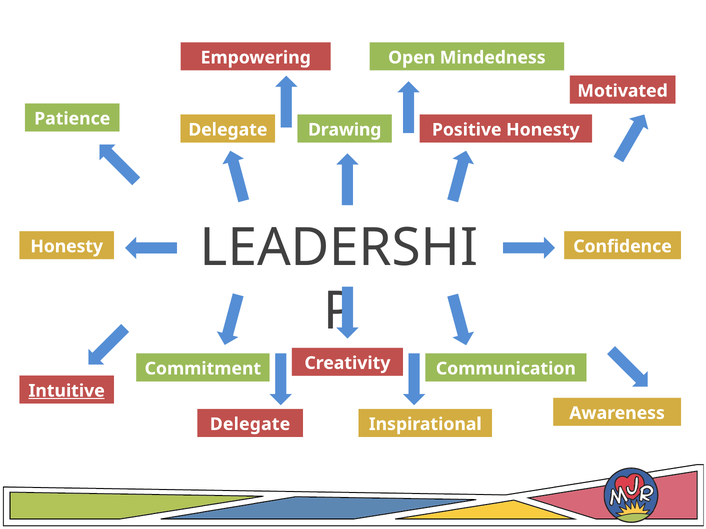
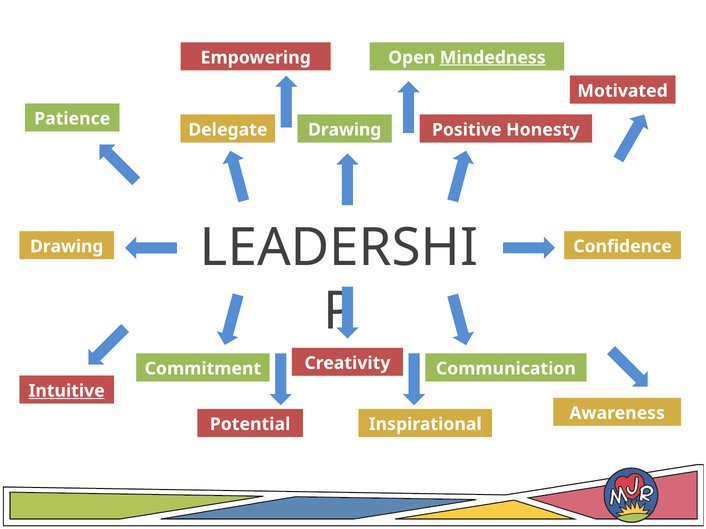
Mindedness underline: none -> present
Honesty at (67, 247): Honesty -> Drawing
Delegate at (250, 425): Delegate -> Potential
